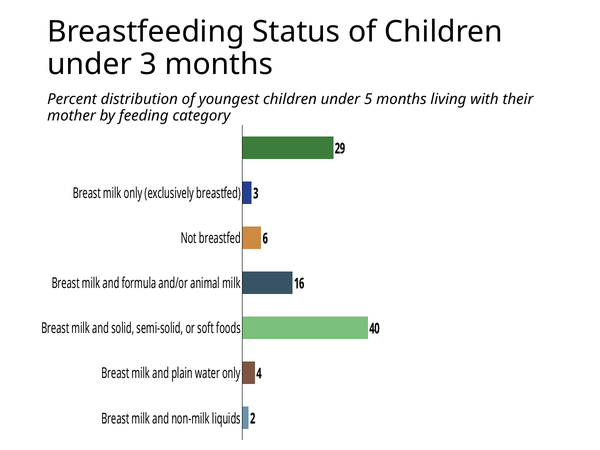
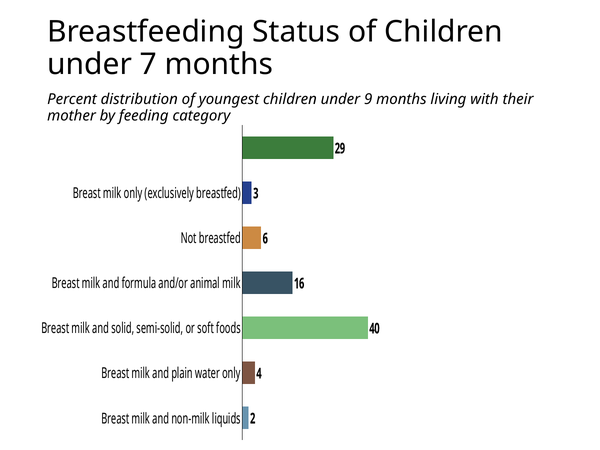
under 3: 3 -> 7
5: 5 -> 9
